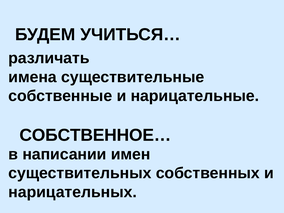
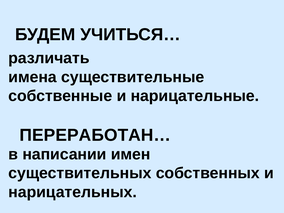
СОБСТВЕННОЕ…: СОБСТВЕННОЕ… -> ПЕРЕРАБОТАН…
